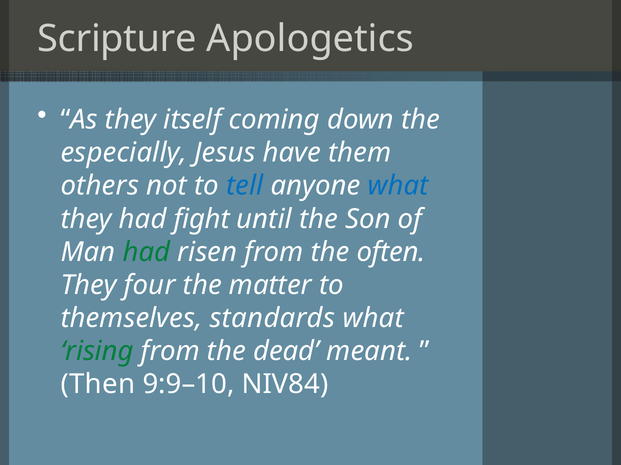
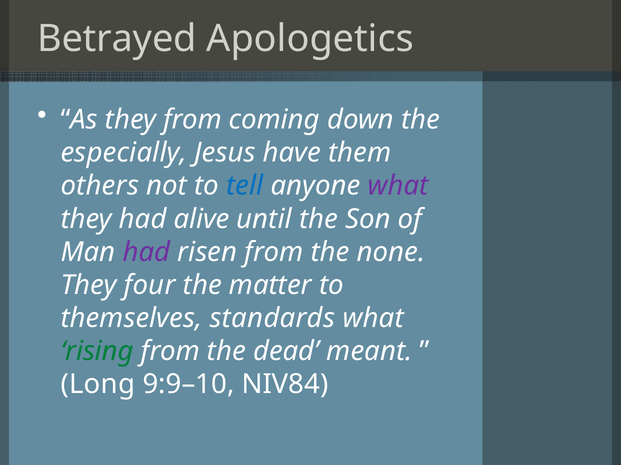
Scripture: Scripture -> Betrayed
they itself: itself -> from
what at (398, 186) colour: blue -> purple
fight: fight -> alive
had at (146, 252) colour: green -> purple
often: often -> none
Then: Then -> Long
